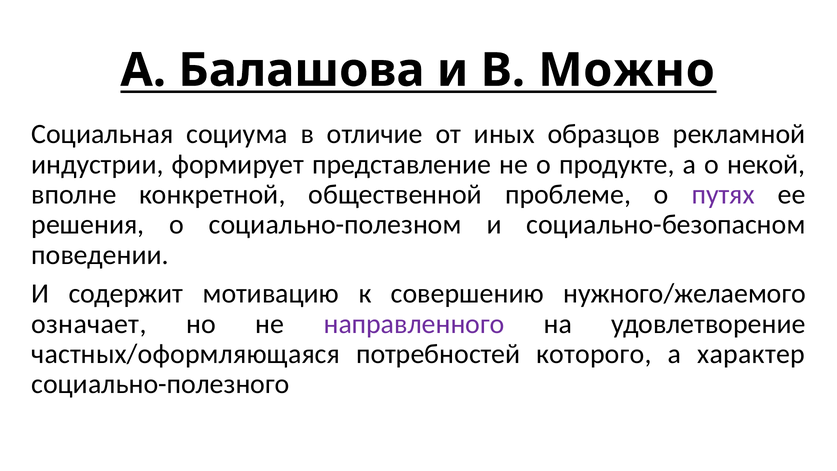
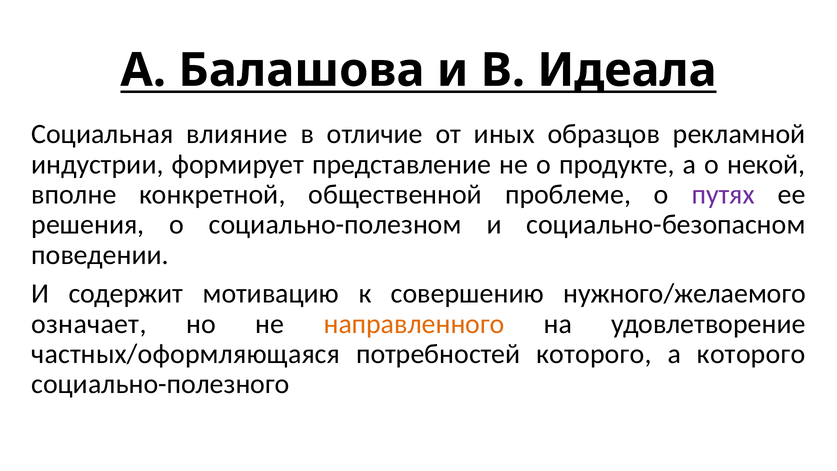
Мoжнo: Мoжнo -> Идеала
социума: социума -> влияние
направленного colour: purple -> orange
а характер: характер -> которого
